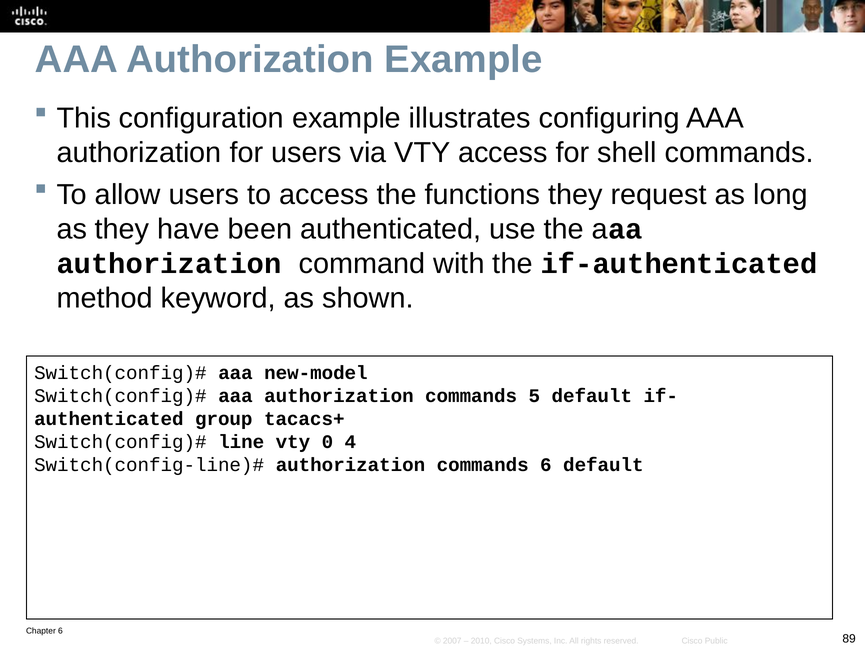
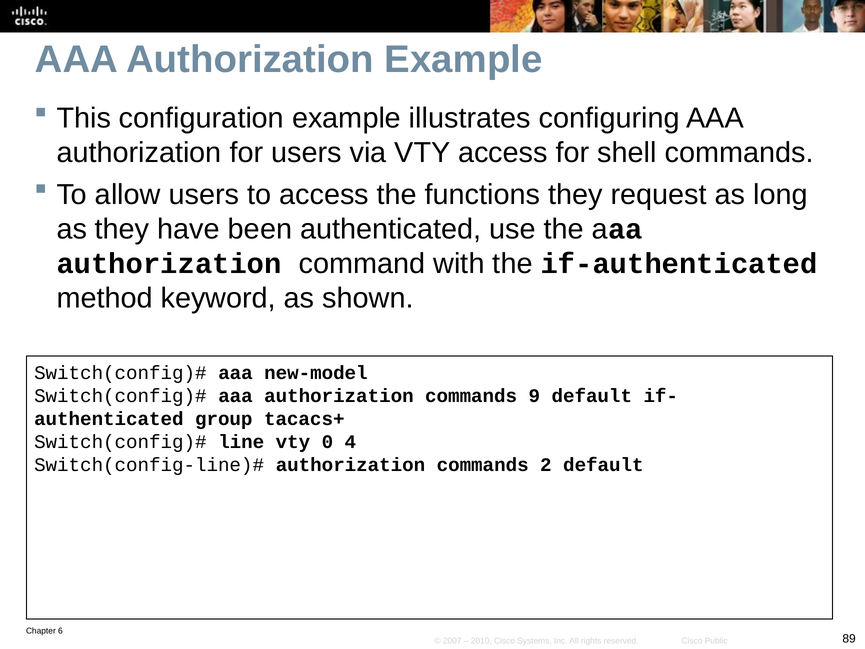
5: 5 -> 9
commands 6: 6 -> 2
